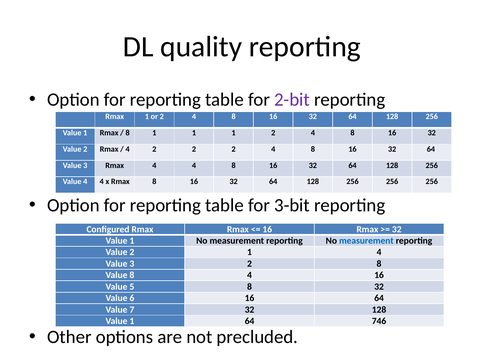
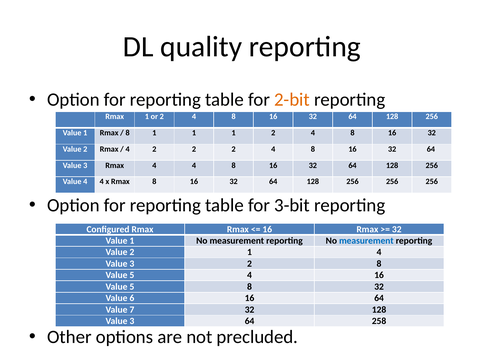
2-bit colour: purple -> orange
8 at (132, 275): 8 -> 5
1 at (132, 321): 1 -> 3
746: 746 -> 258
